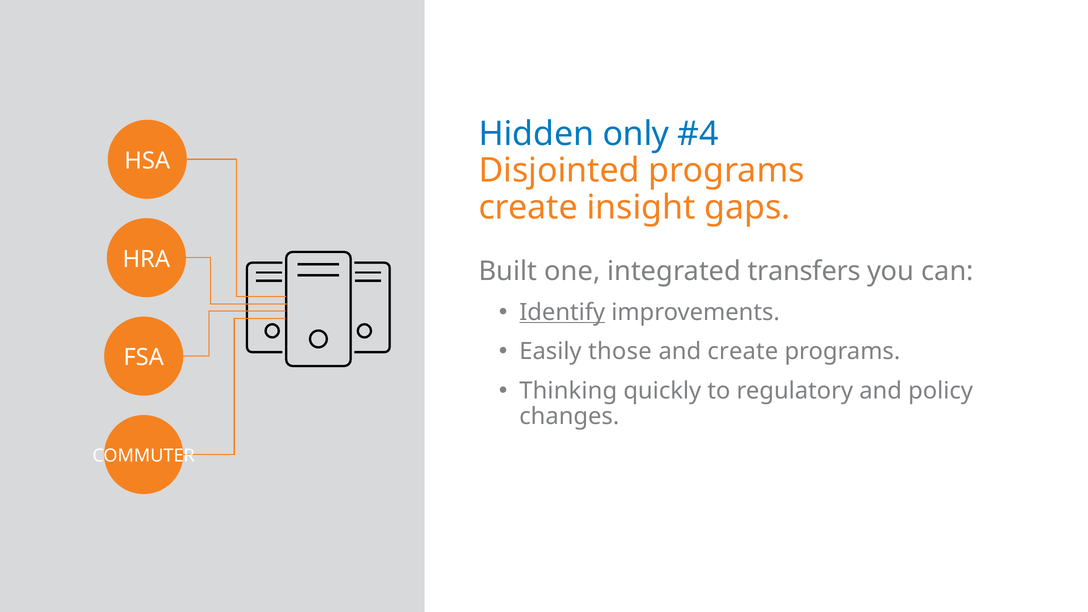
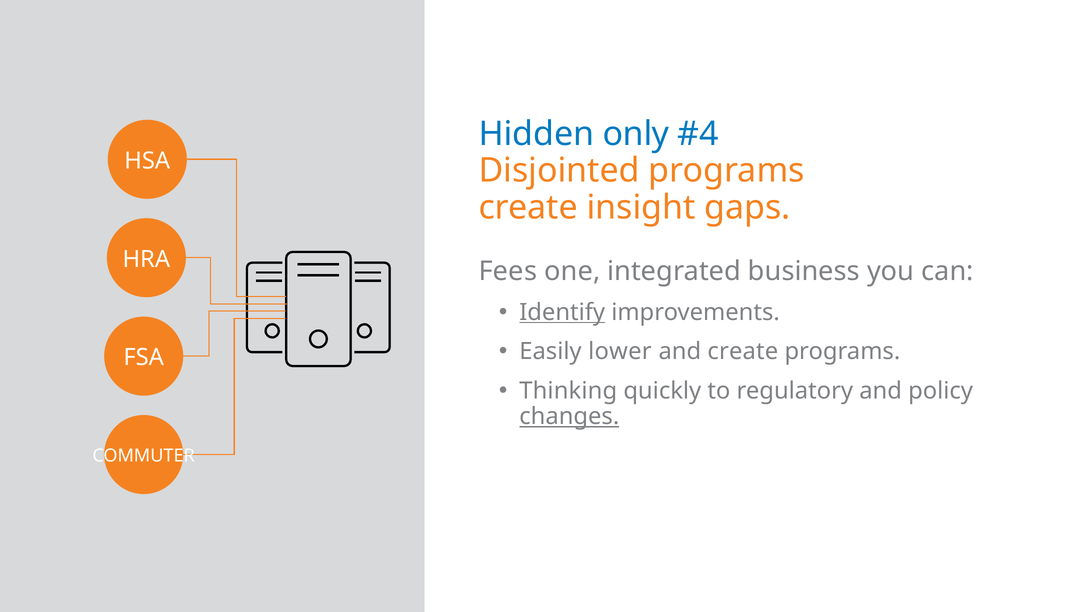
Built: Built -> Fees
transfers: transfers -> business
those: those -> lower
changes underline: none -> present
